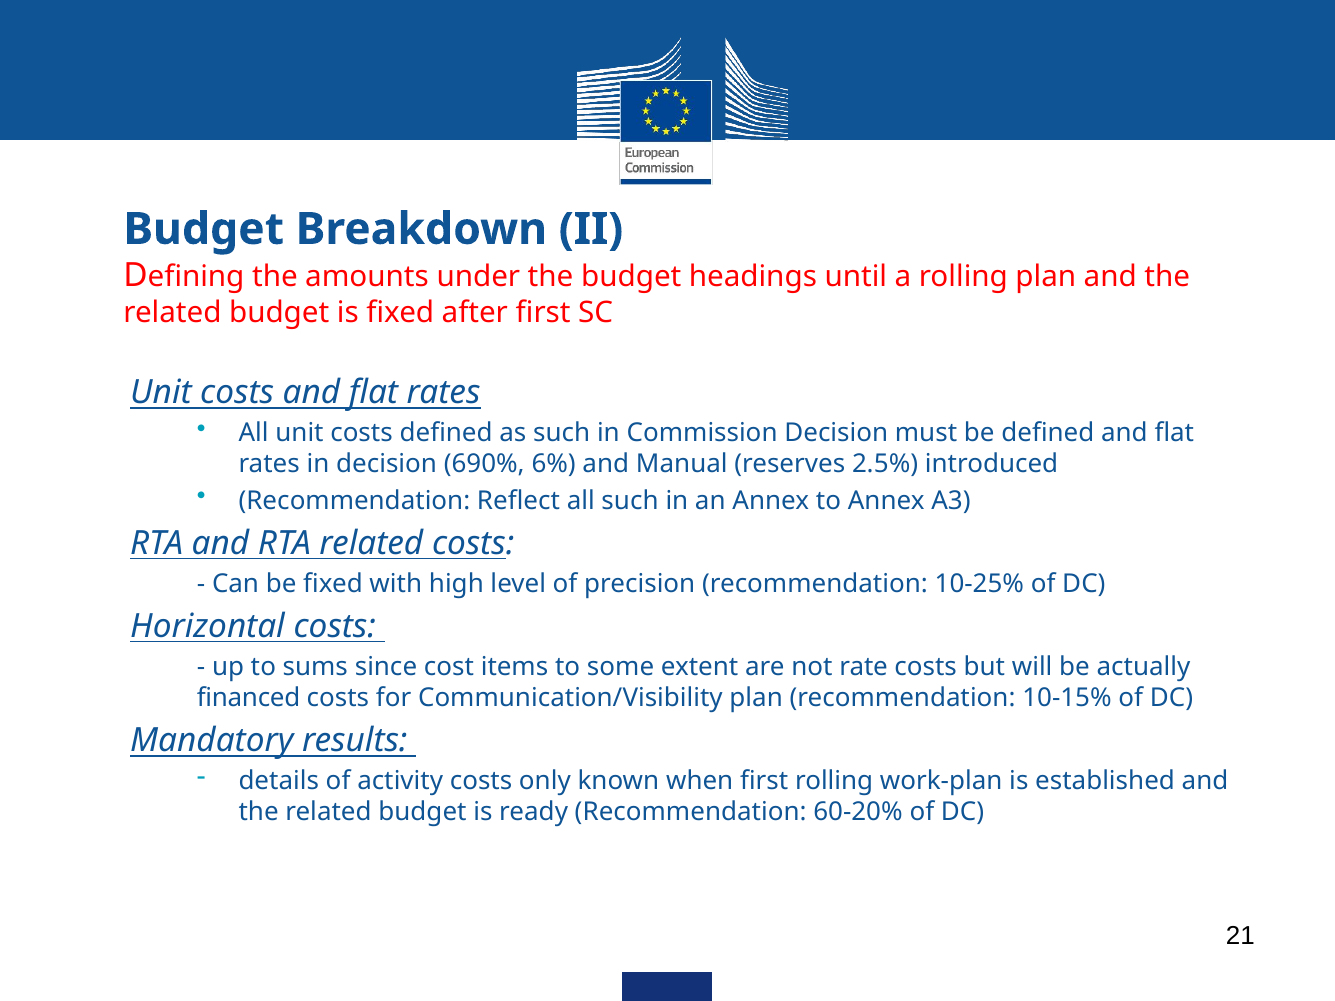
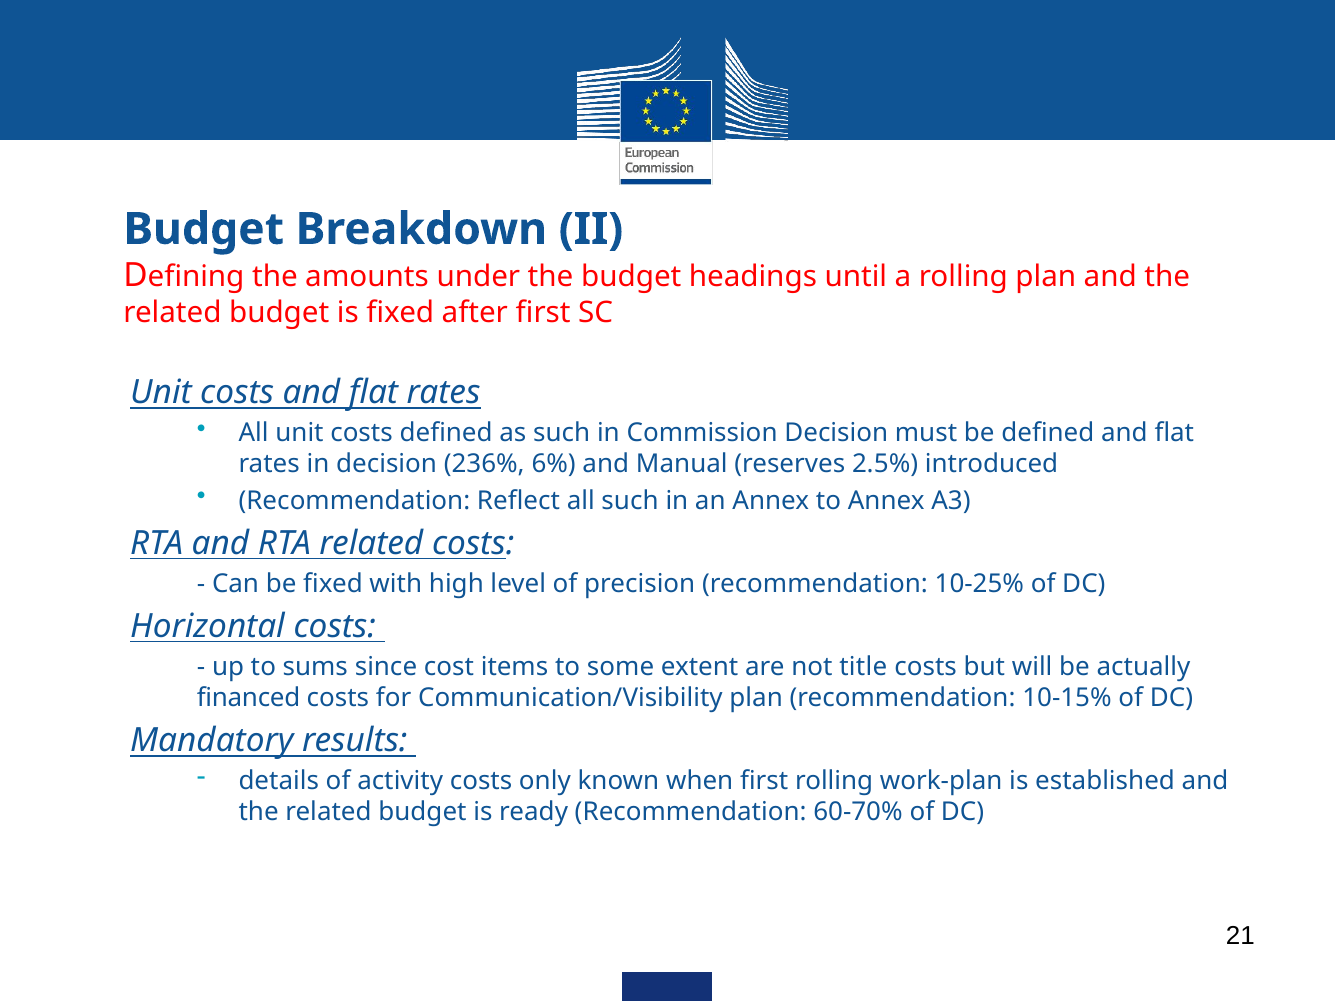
690%: 690% -> 236%
rate: rate -> title
60-20%: 60-20% -> 60-70%
